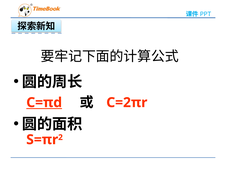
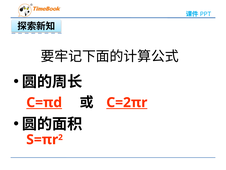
C=2πr underline: none -> present
